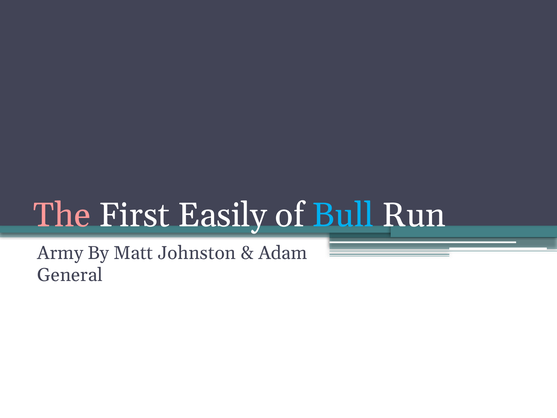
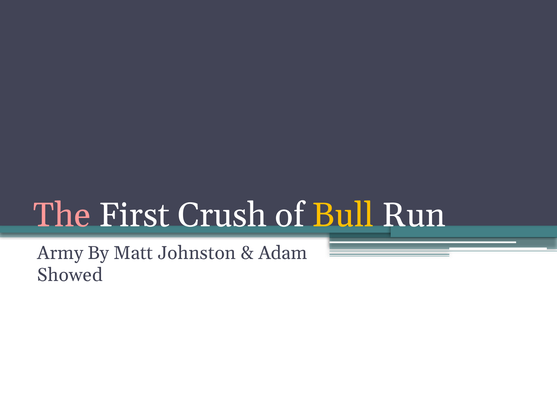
Easily: Easily -> Crush
Bull colour: light blue -> yellow
General: General -> Showed
